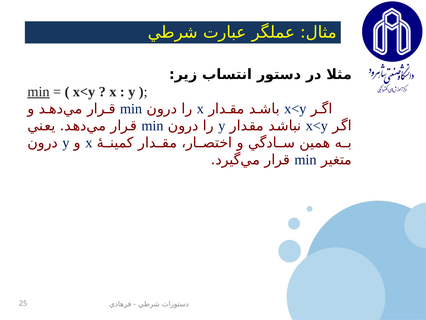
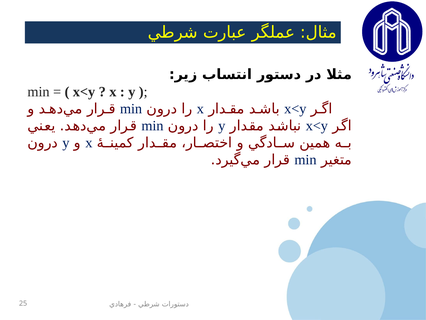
min at (39, 91) underline: present -> none
